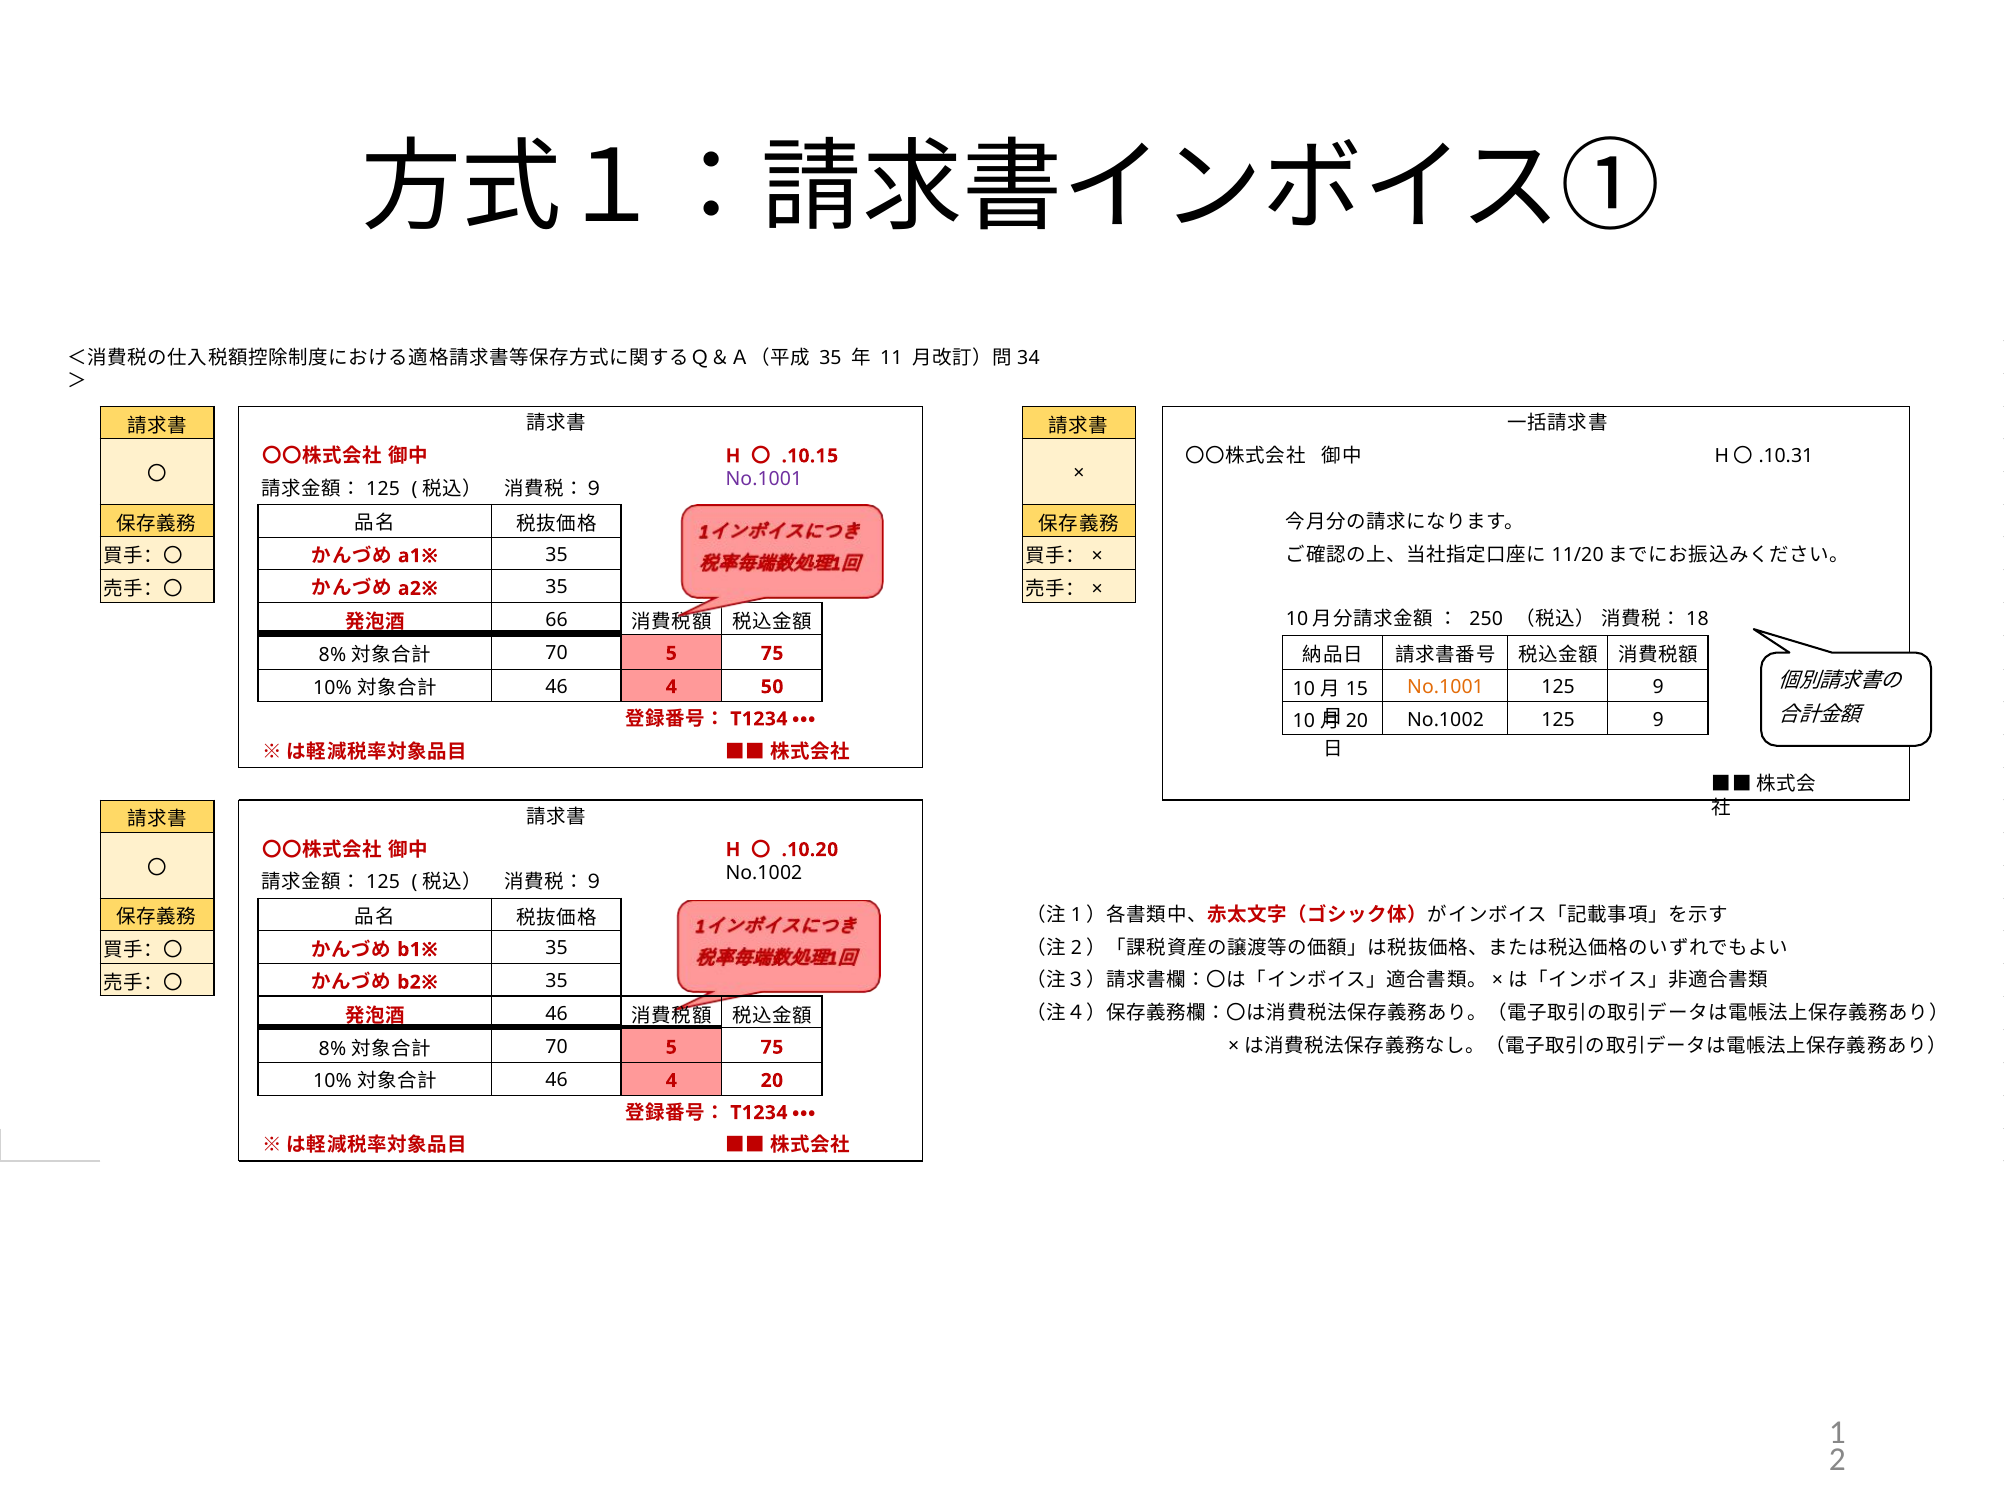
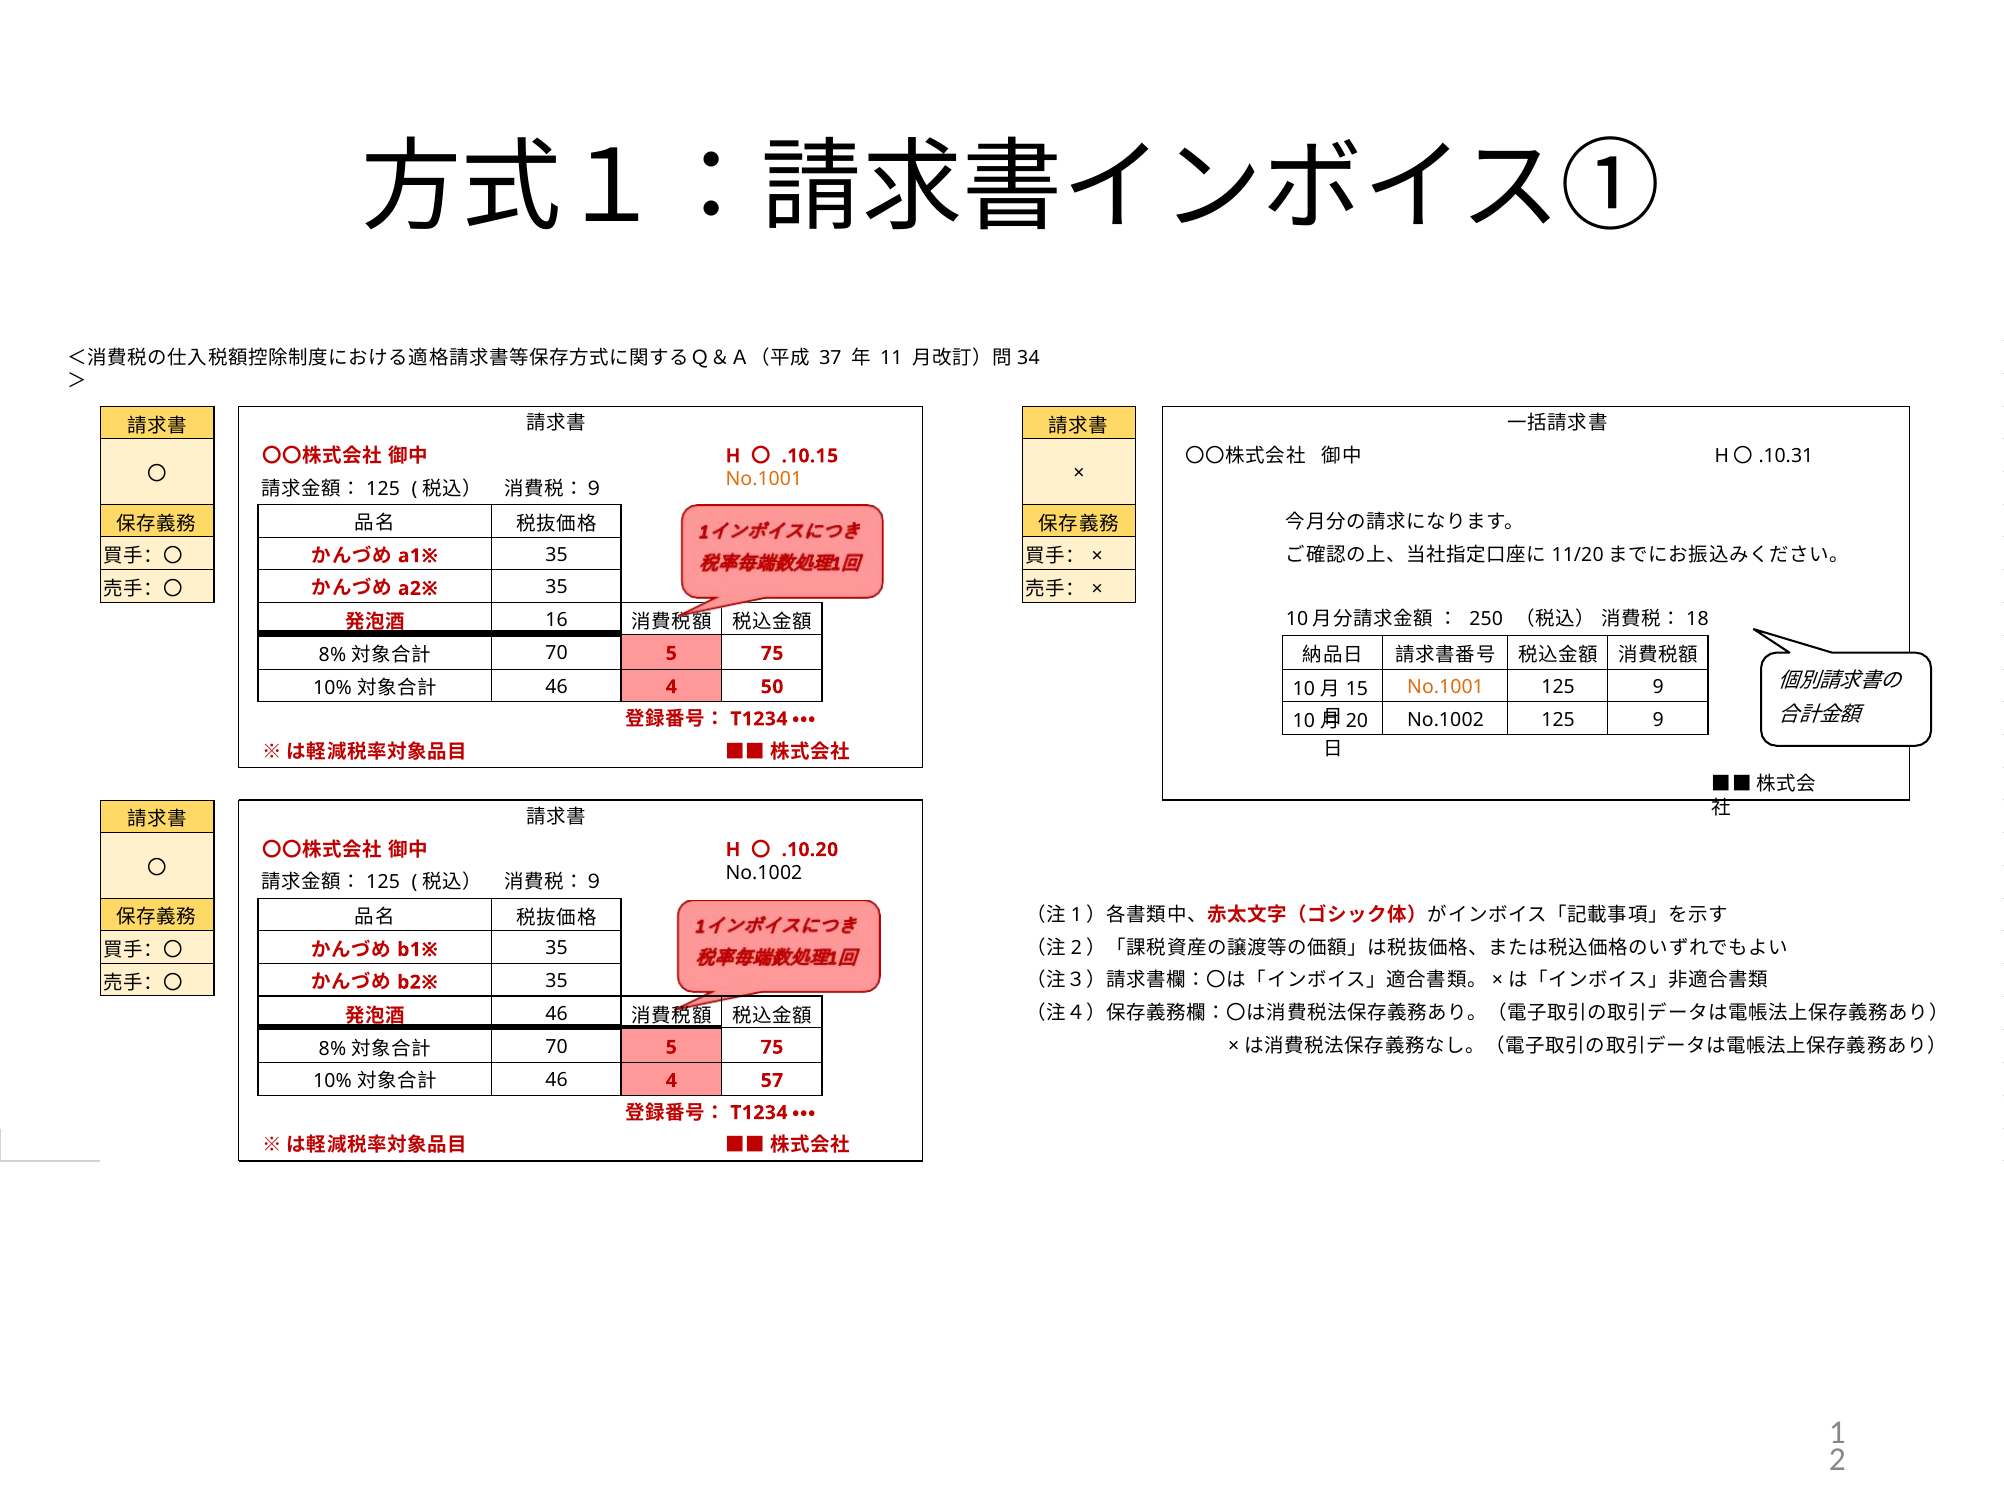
35 at (830, 358): 35 -> 37
No.1001 at (764, 479) colour: purple -> orange
66: 66 -> 16
4 20: 20 -> 57
